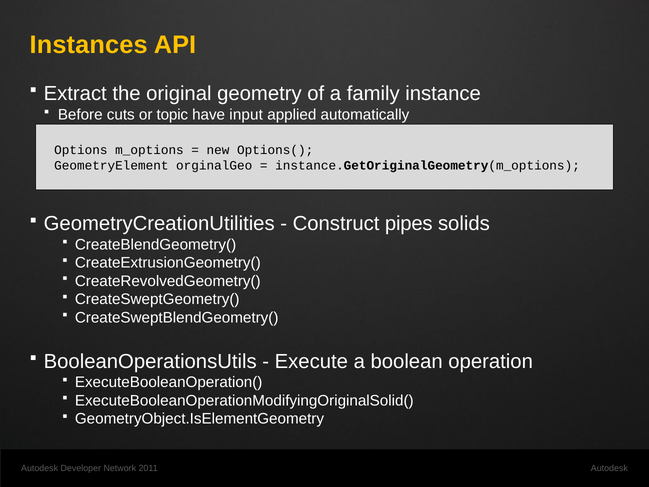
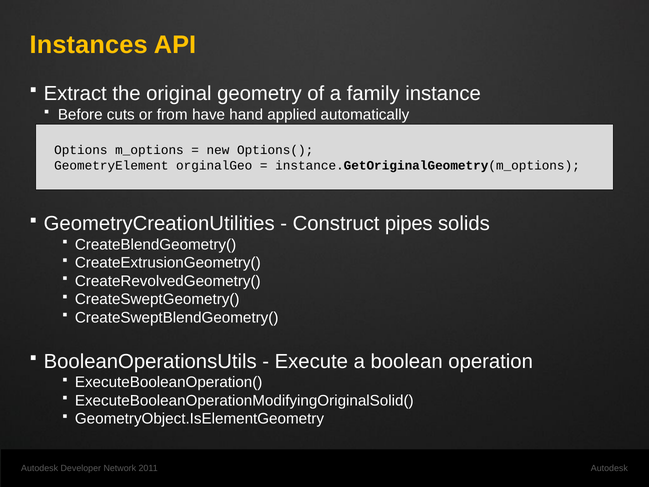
topic: topic -> from
input: input -> hand
